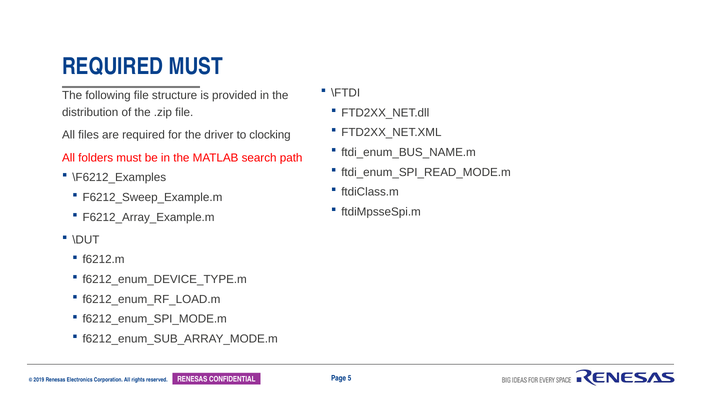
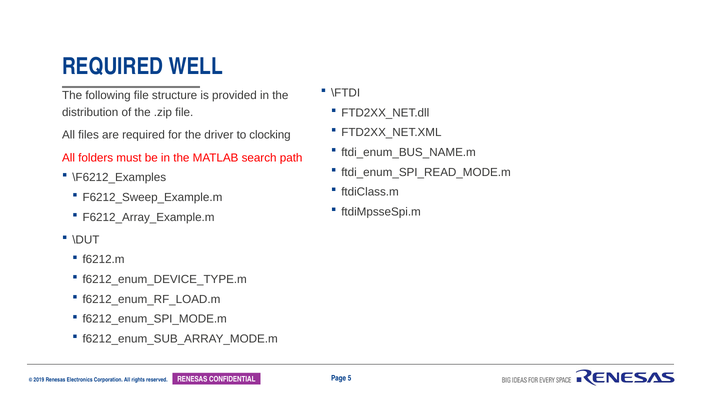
REQUIRED MUST: MUST -> WELL
